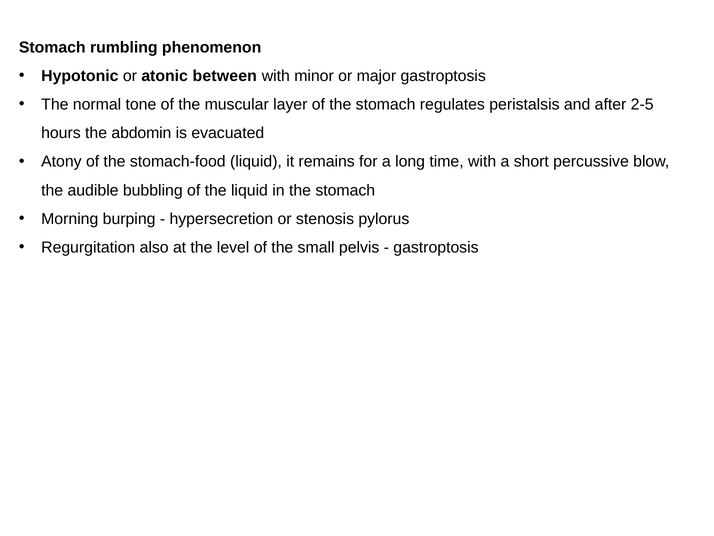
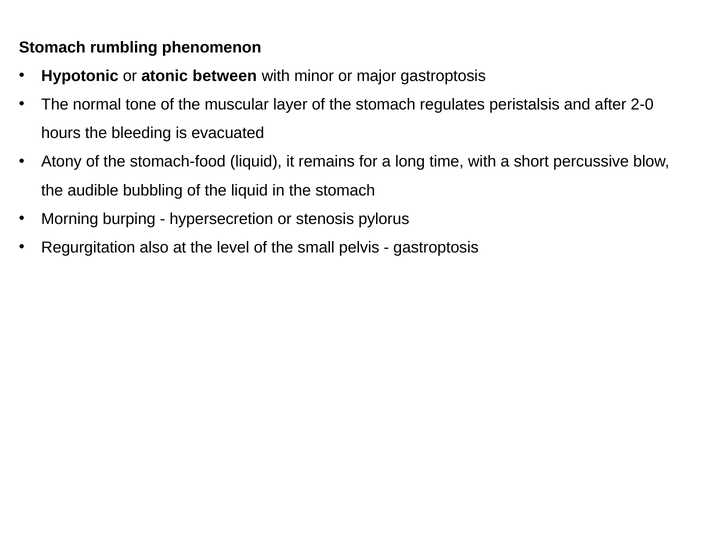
2-5: 2-5 -> 2-0
abdomin: abdomin -> bleeding
